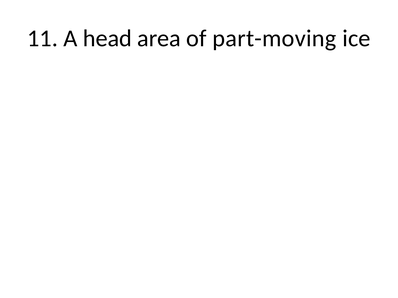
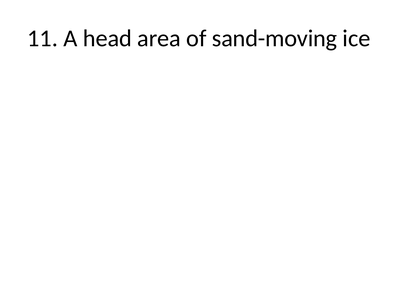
part-moving: part-moving -> sand-moving
